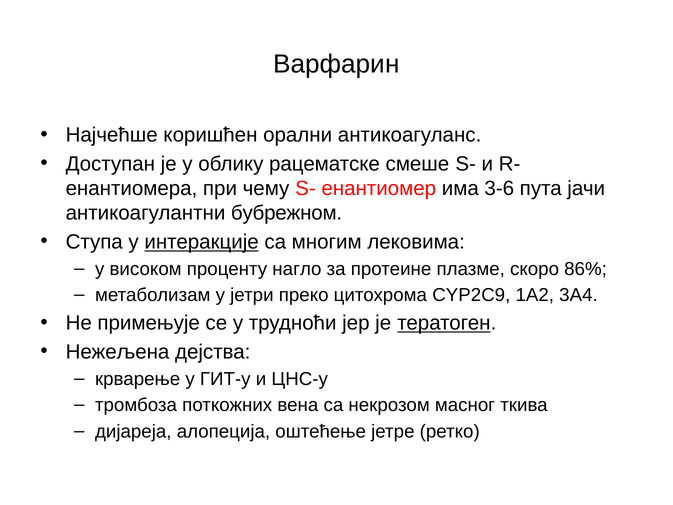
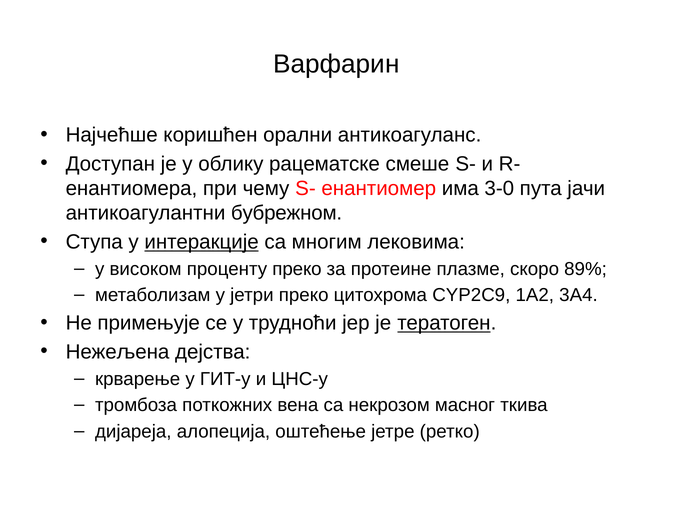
3-6: 3-6 -> 3-0
проценту нагло: нагло -> преко
86%: 86% -> 89%
